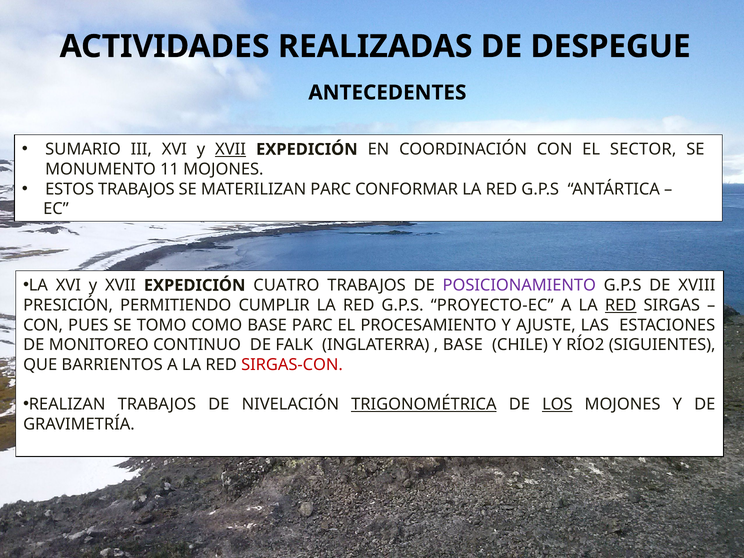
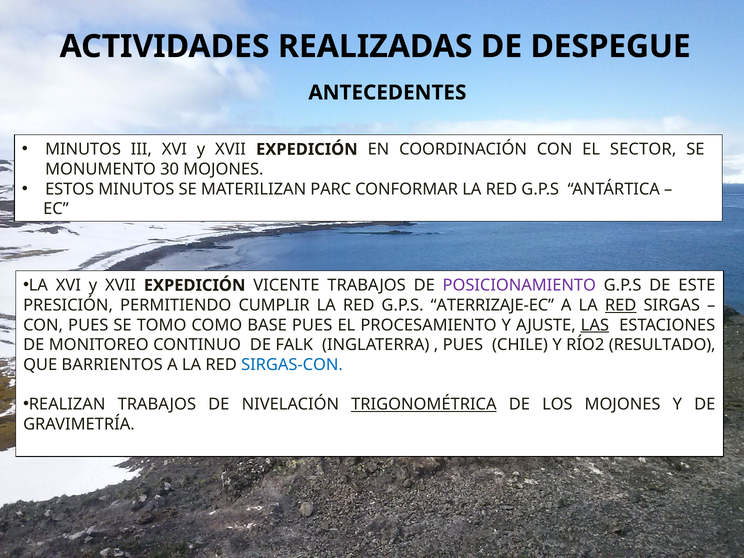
SUMARIO at (83, 149): SUMARIO -> MINUTOS
XVII at (230, 149) underline: present -> none
11: 11 -> 30
ESTOS TRABAJOS: TRABAJOS -> MINUTOS
CUATRO: CUATRO -> VICENTE
XVIII: XVIII -> ESTE
PROYECTO-EC: PROYECTO-EC -> ATERRIZAJE-EC
BASE PARC: PARC -> PUES
LAS underline: none -> present
BASE at (463, 345): BASE -> PUES
SIGUIENTES: SIGUIENTES -> RESULTADO
SIRGAS-CON colour: red -> blue
LOS underline: present -> none
